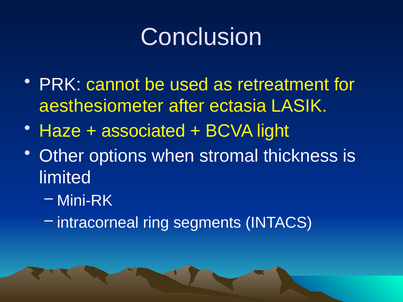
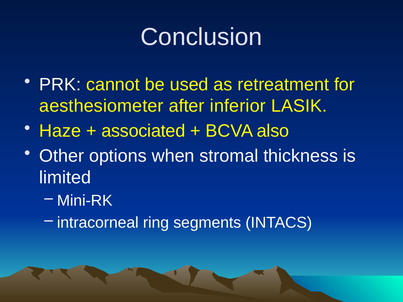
ectasia: ectasia -> inferior
light: light -> also
